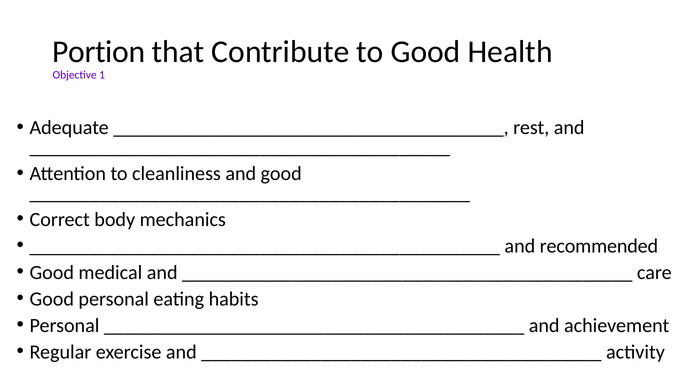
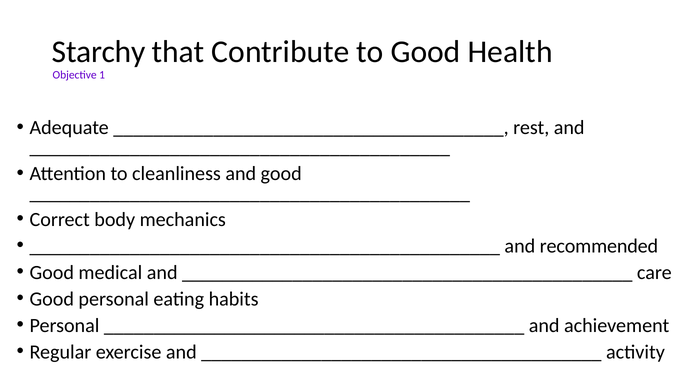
Portion: Portion -> Starchy
